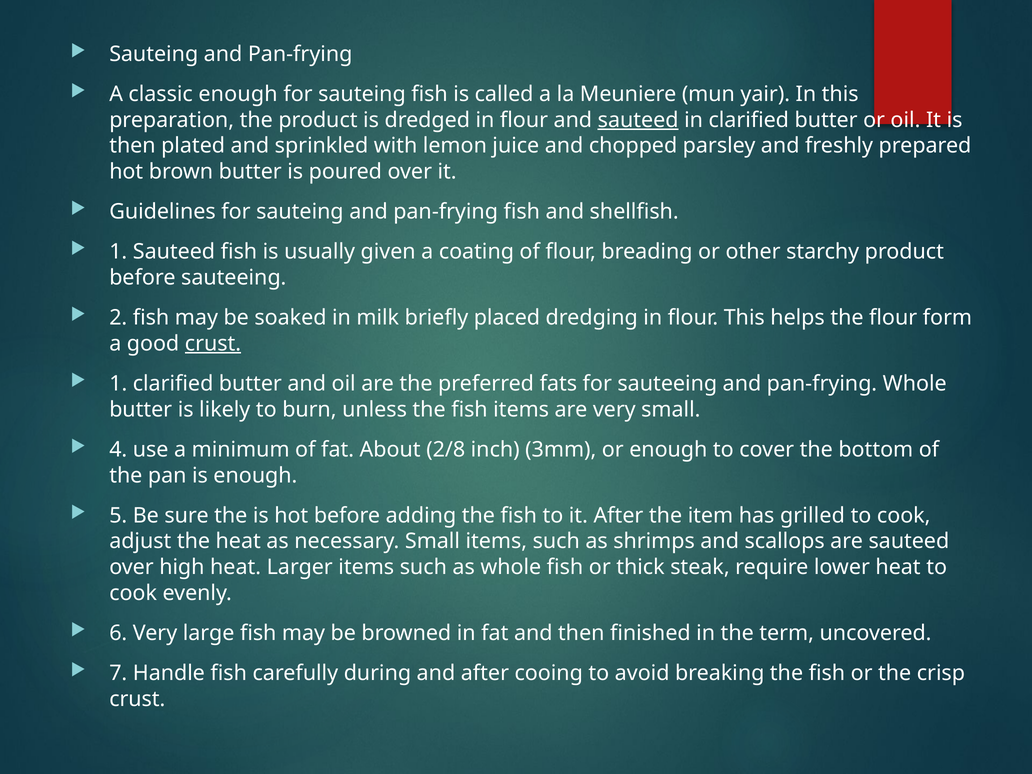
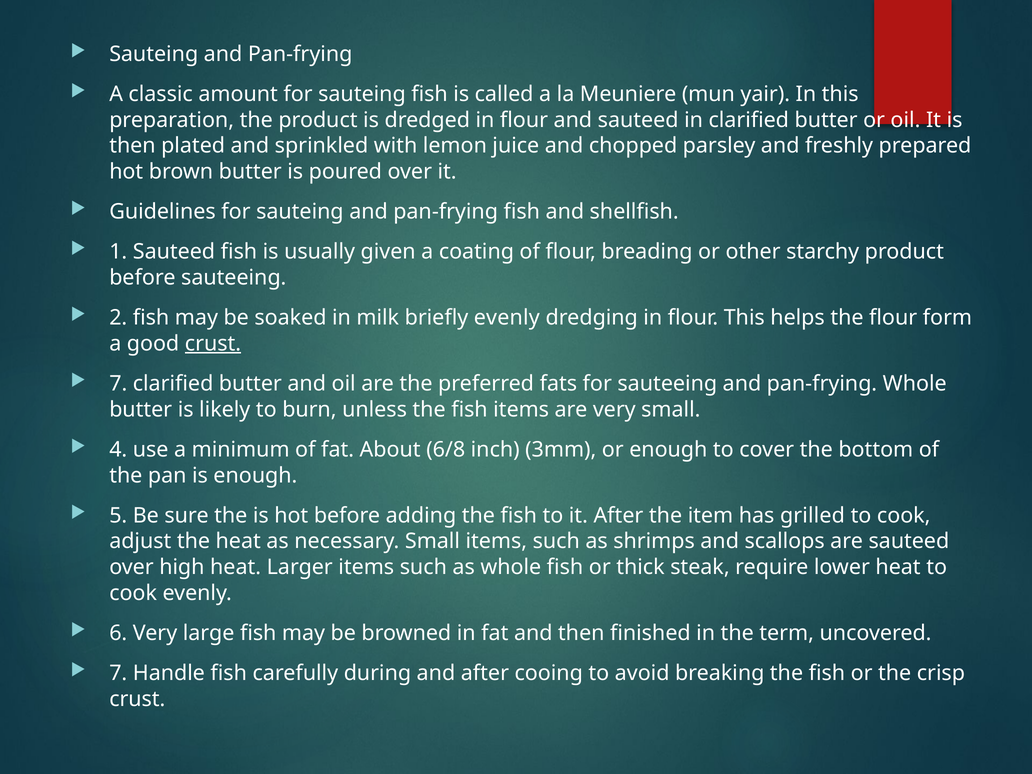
classic enough: enough -> amount
sauteed at (638, 120) underline: present -> none
briefly placed: placed -> evenly
1 at (118, 384): 1 -> 7
2/8: 2/8 -> 6/8
